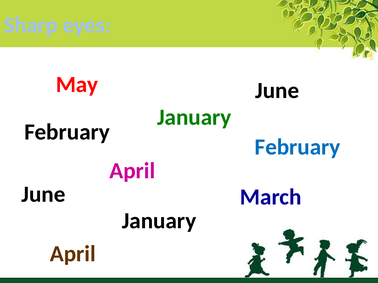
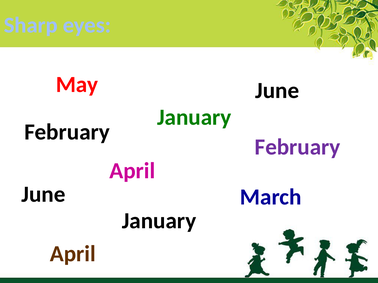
February at (297, 147) colour: blue -> purple
